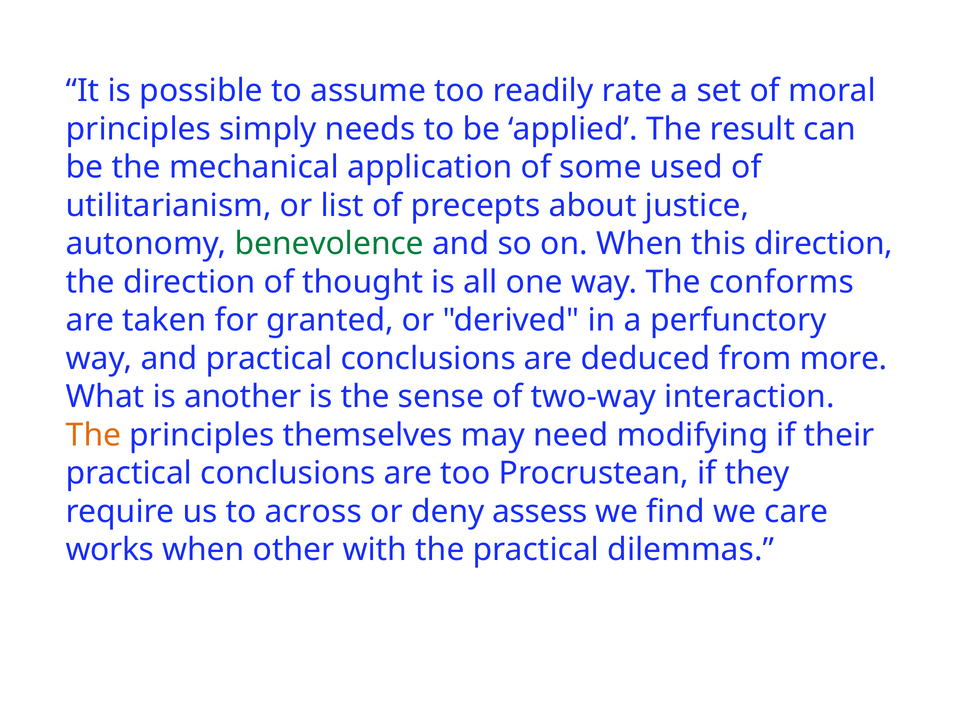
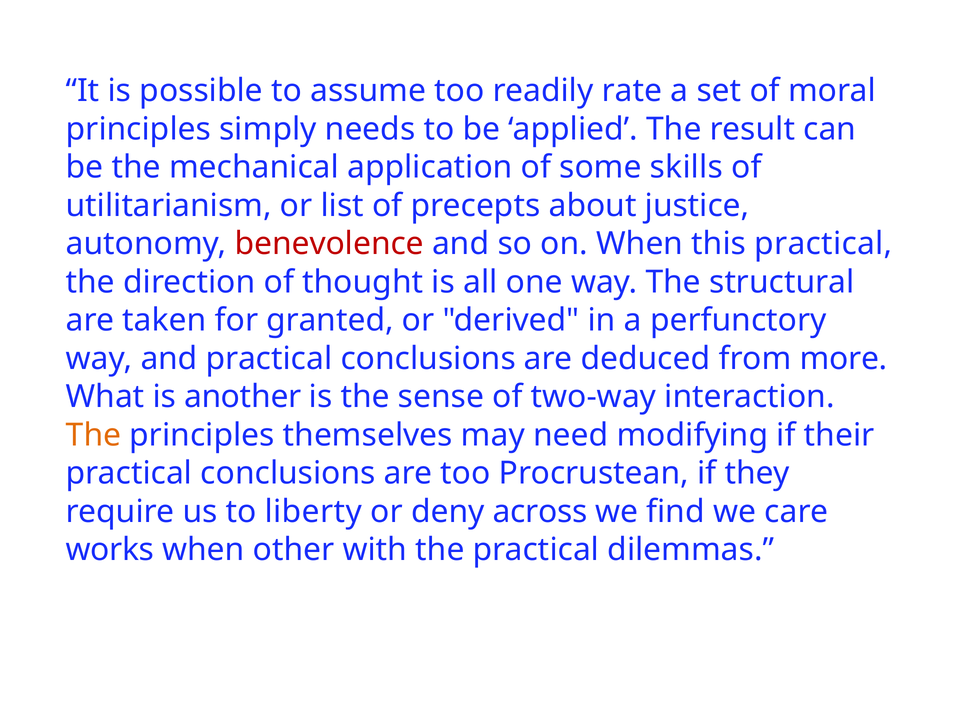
used: used -> skills
benevolence colour: green -> red
this direction: direction -> practical
conforms: conforms -> structural
across: across -> liberty
assess: assess -> across
